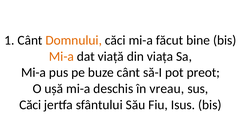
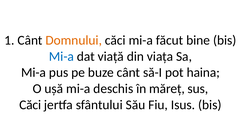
Mi-a at (61, 56) colour: orange -> blue
preot: preot -> haina
vreau: vreau -> măreț
